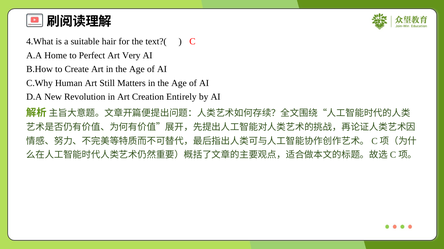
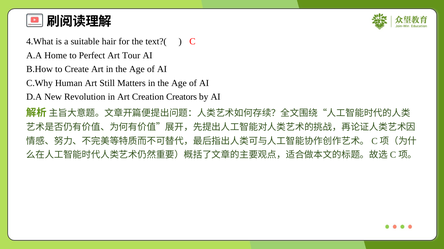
Very: Very -> Tour
Entirely: Entirely -> Creators
